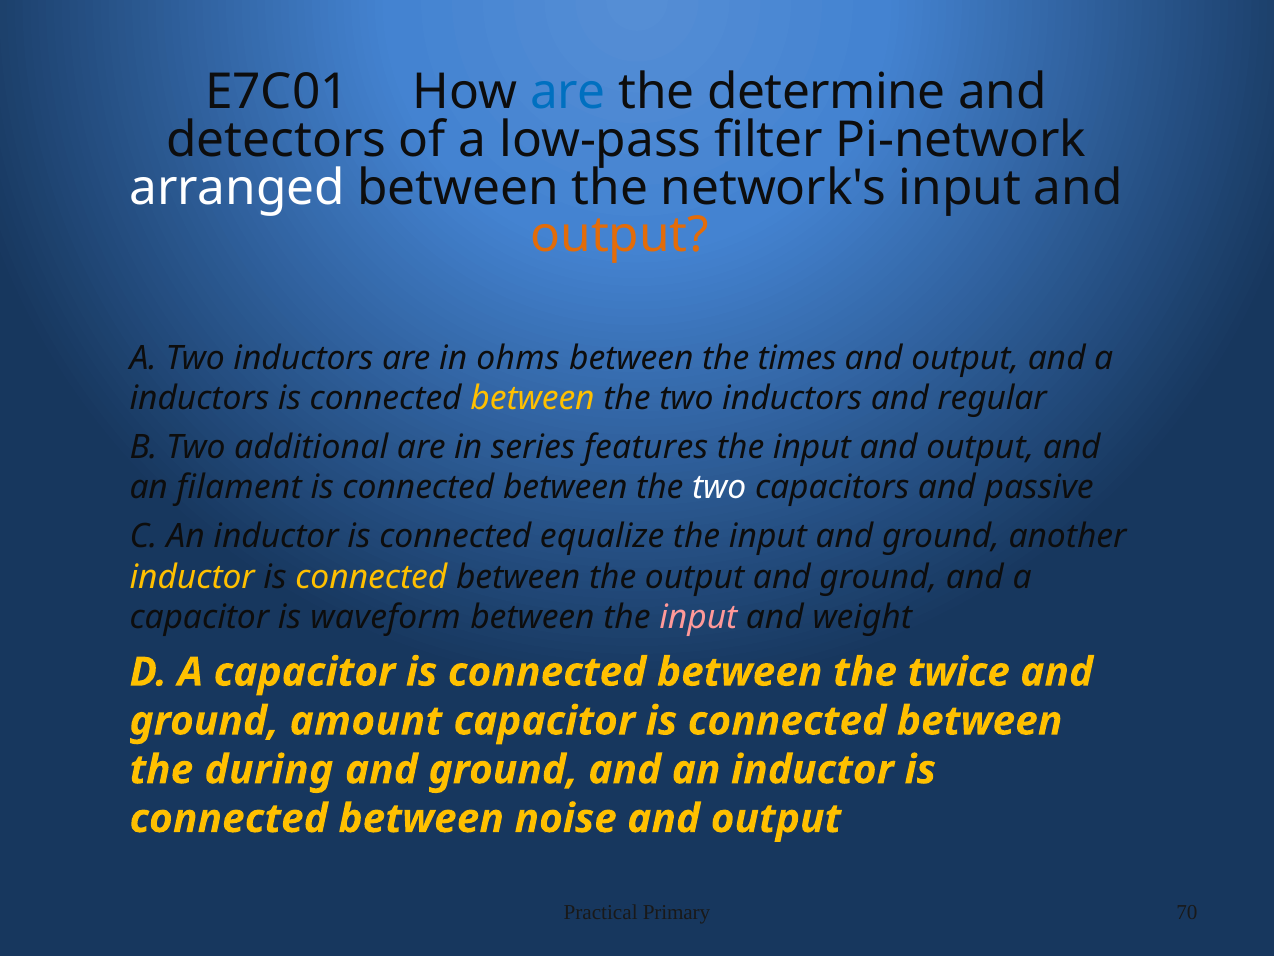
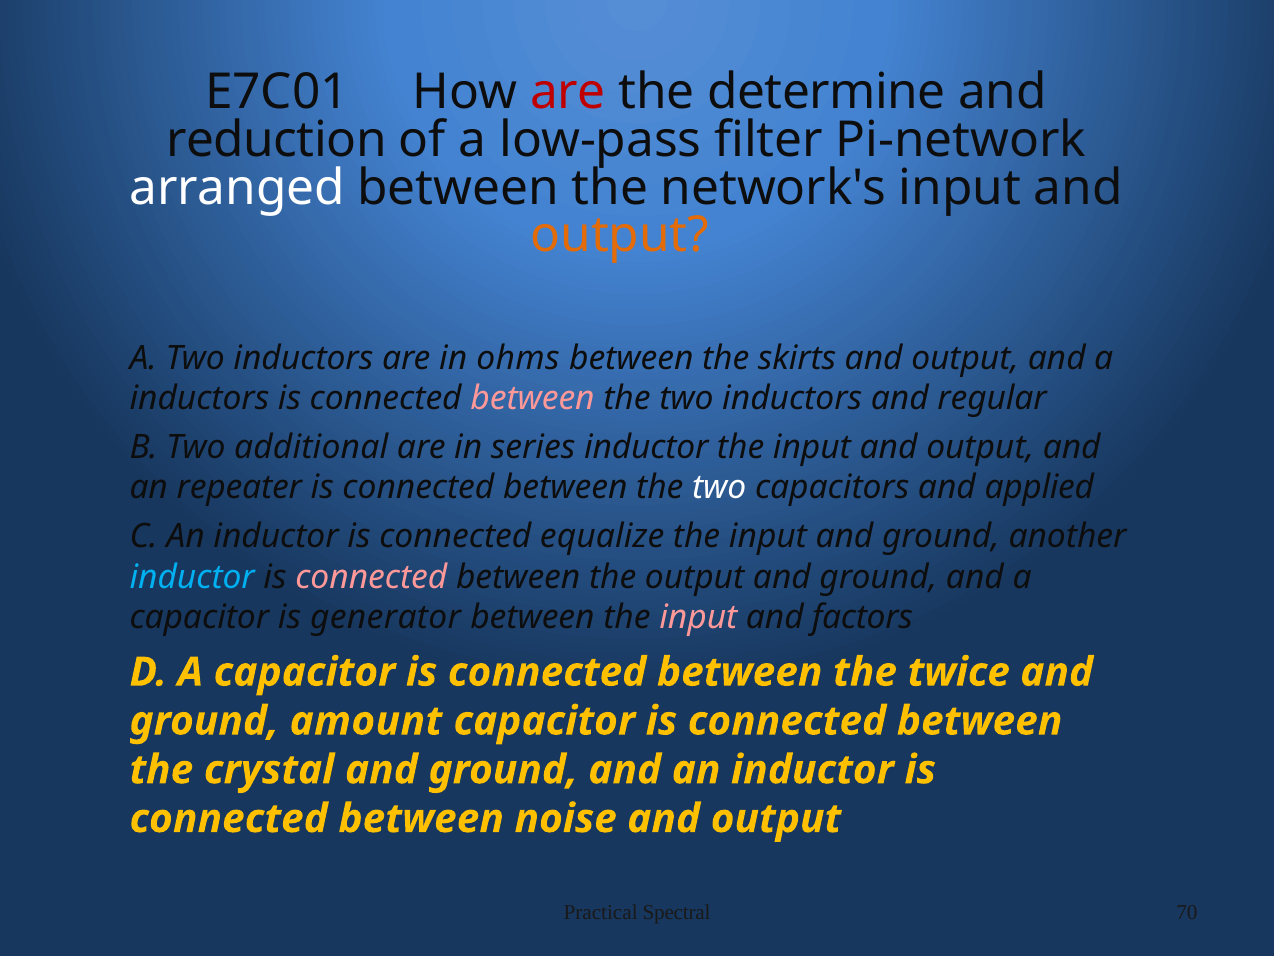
are at (568, 93) colour: blue -> red
detectors: detectors -> reduction
times: times -> skirts
between at (533, 398) colour: yellow -> pink
series features: features -> inductor
filament: filament -> repeater
passive: passive -> applied
inductor at (192, 577) colour: yellow -> light blue
connected at (371, 577) colour: yellow -> pink
waveform: waveform -> generator
weight: weight -> factors
during: during -> crystal
Primary: Primary -> Spectral
